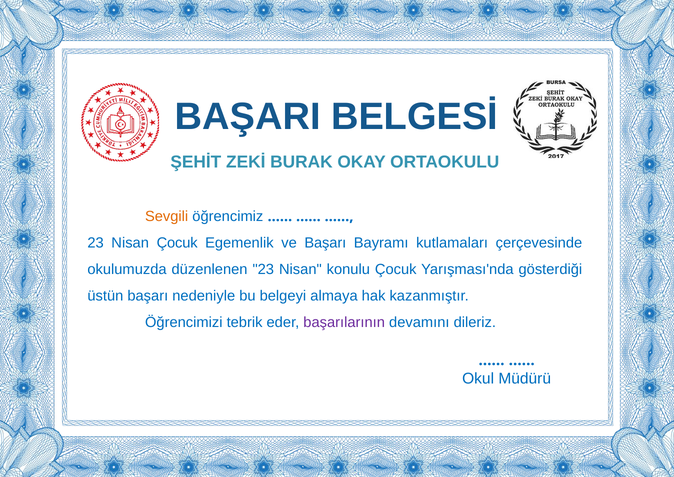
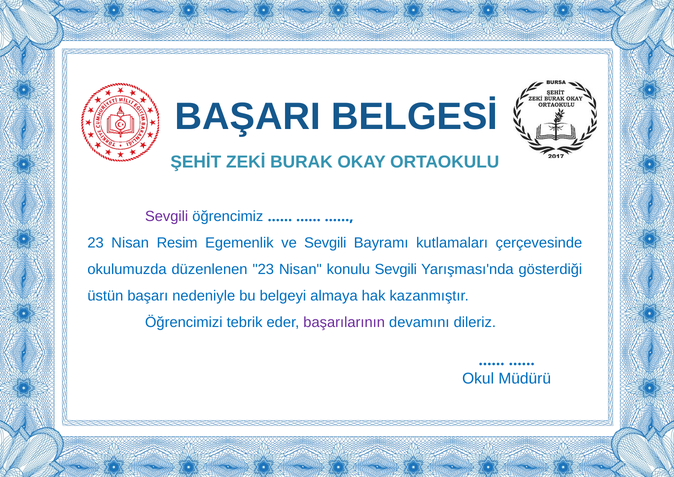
Sevgili at (167, 216) colour: orange -> purple
Nisan Çocuk: Çocuk -> Resim
ve Başarı: Başarı -> Sevgili
konulu Çocuk: Çocuk -> Sevgili
